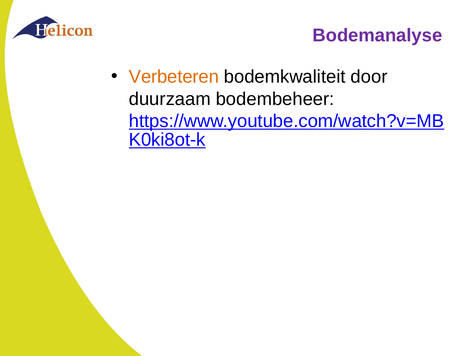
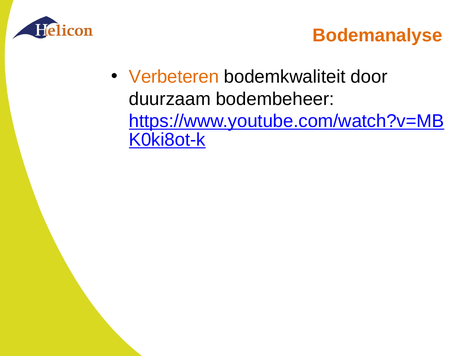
Bodemanalyse colour: purple -> orange
